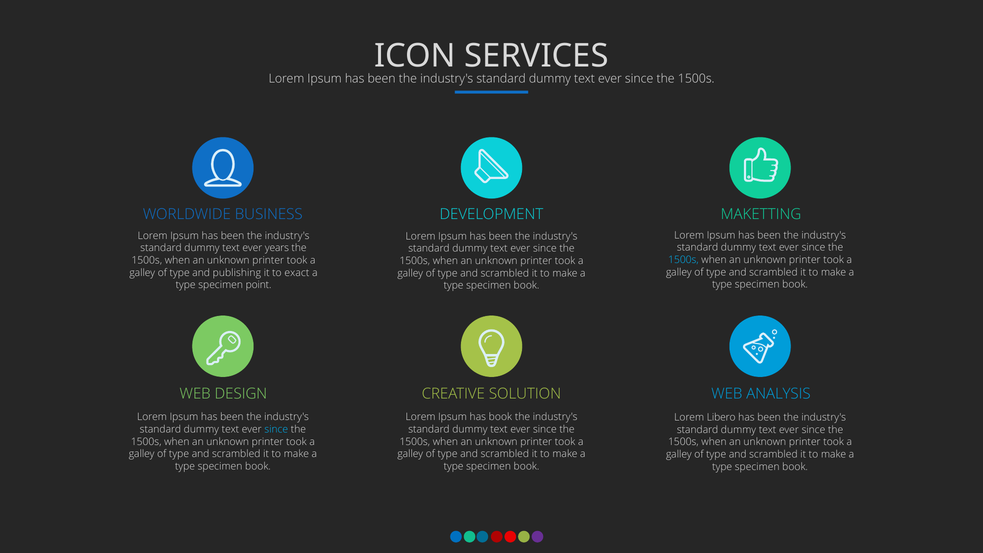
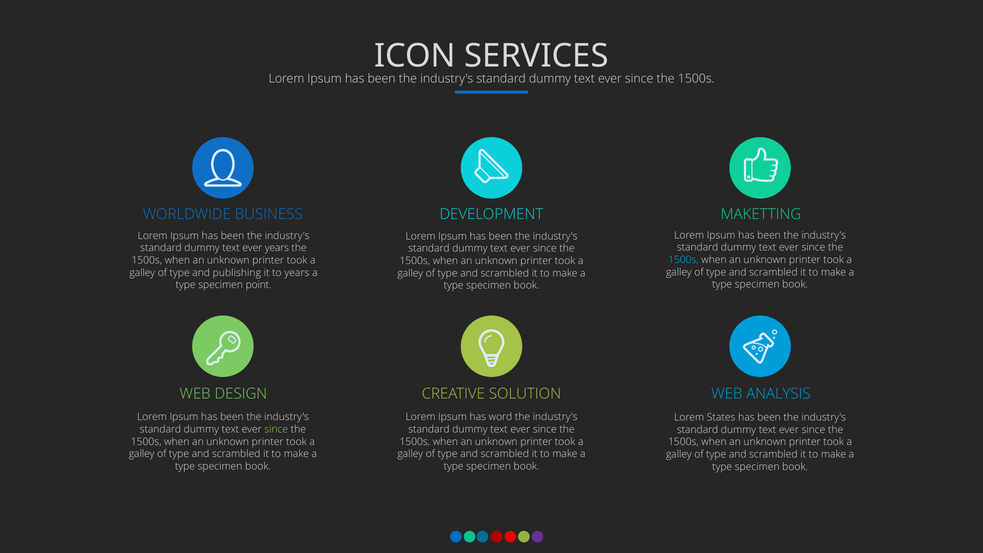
to exact: exact -> years
has book: book -> word
Libero: Libero -> States
since at (276, 429) colour: light blue -> light green
